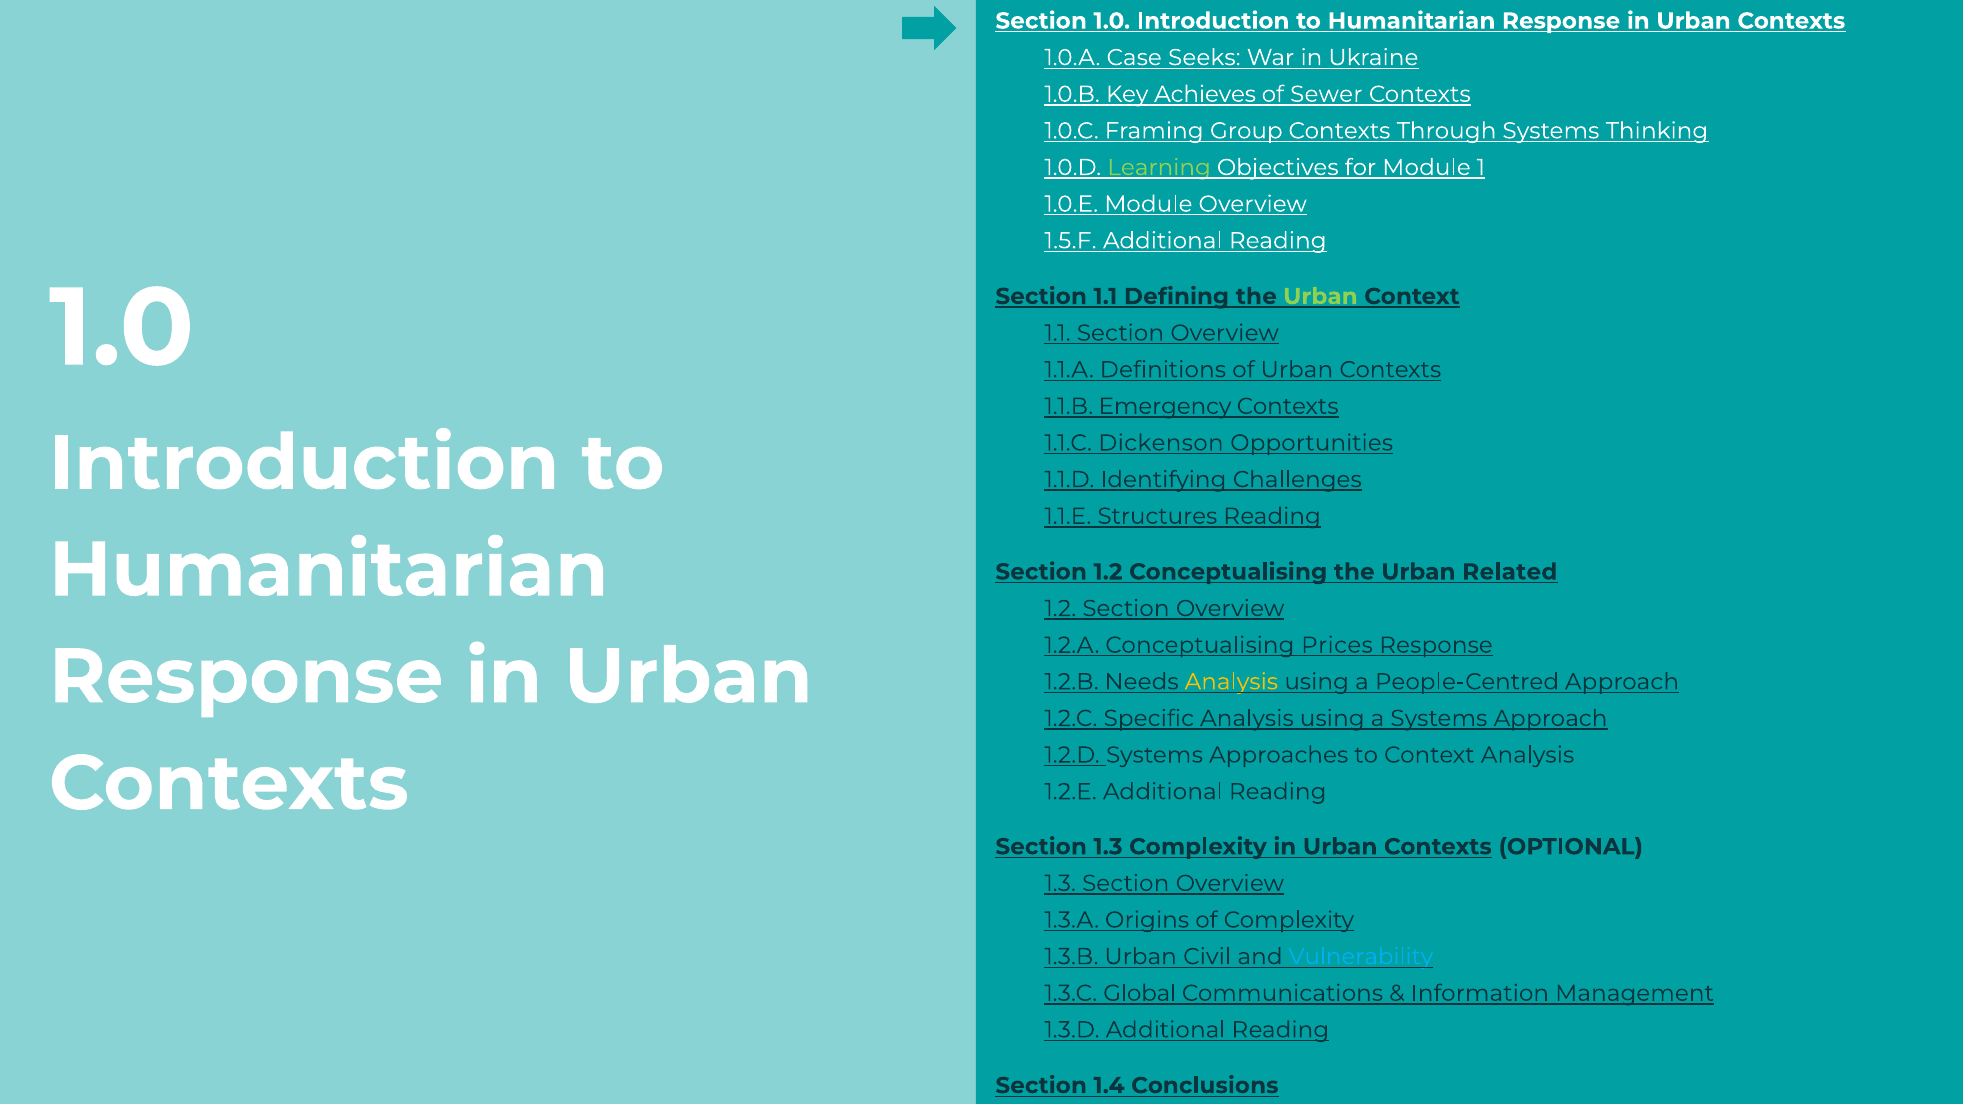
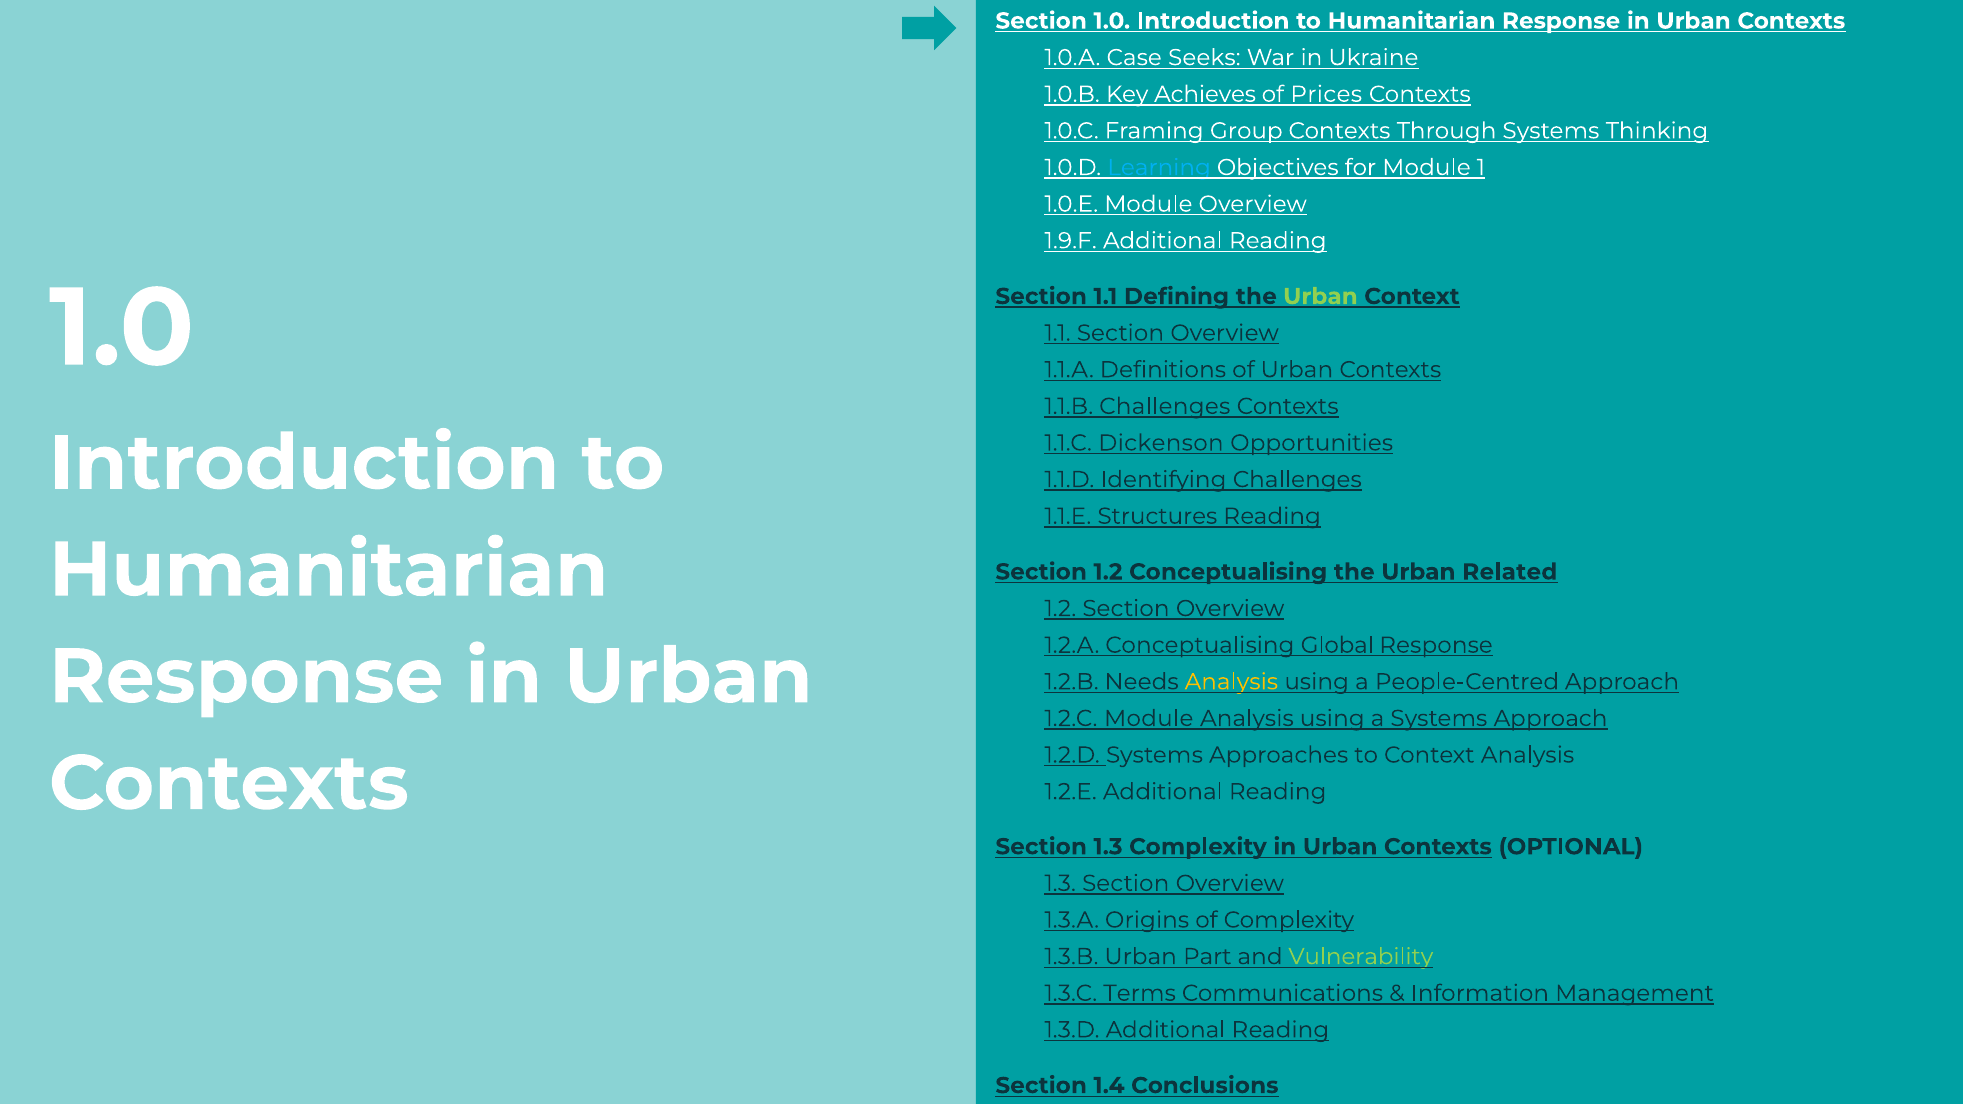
Sewer: Sewer -> Prices
Learning colour: light green -> light blue
1.5.F: 1.5.F -> 1.9.F
1.1.B Emergency: Emergency -> Challenges
Prices: Prices -> Global
1.2.C Specific: Specific -> Module
Civil: Civil -> Part
Vulnerability colour: light blue -> light green
Global: Global -> Terms
